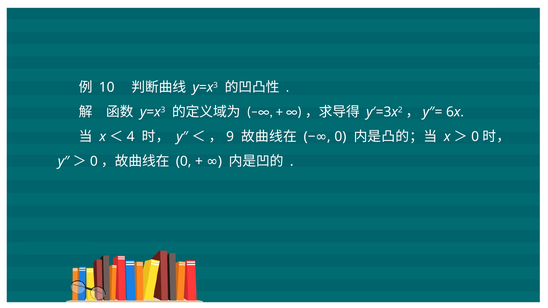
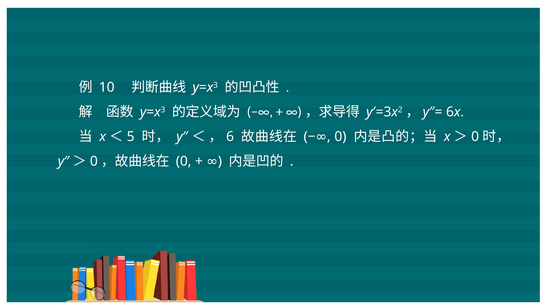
4: 4 -> 5
9: 9 -> 6
